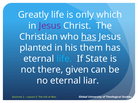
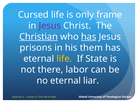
Greatly: Greatly -> Cursed
which: which -> frame
Christian underline: none -> present
planted: planted -> prisons
life at (64, 59) colour: light blue -> yellow
given: given -> labor
